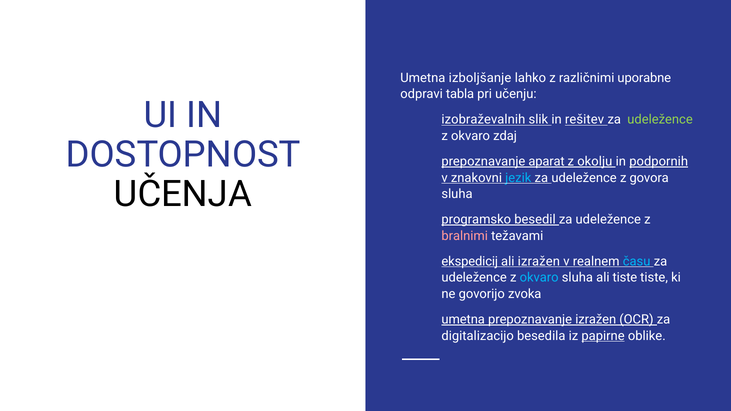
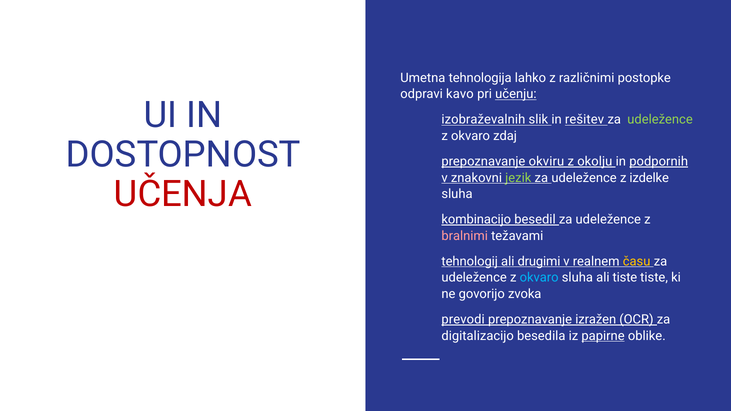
izboljšanje: izboljšanje -> tehnologija
uporabne: uporabne -> postopke
tabla: tabla -> kavo
učenju underline: none -> present
aparat: aparat -> okviru
jezik colour: light blue -> light green
govora: govora -> izdelke
UČENJA colour: black -> red
programsko: programsko -> kombinacijo
ekspedicij: ekspedicij -> tehnologij
ali izražen: izražen -> drugimi
času colour: light blue -> yellow
umetna at (463, 320): umetna -> prevodi
